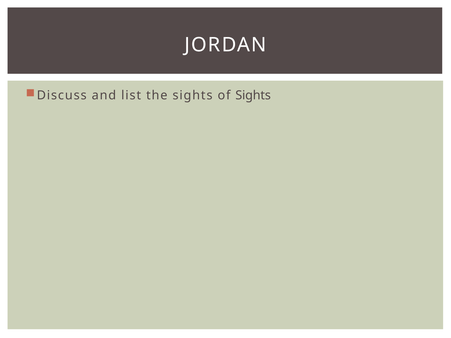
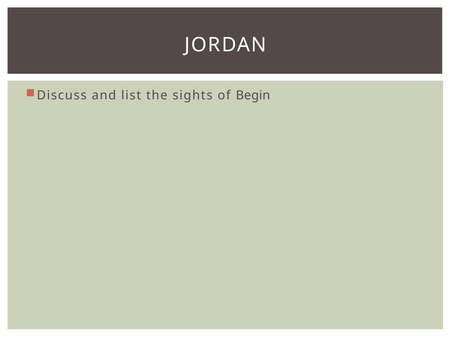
of Sights: Sights -> Begin
